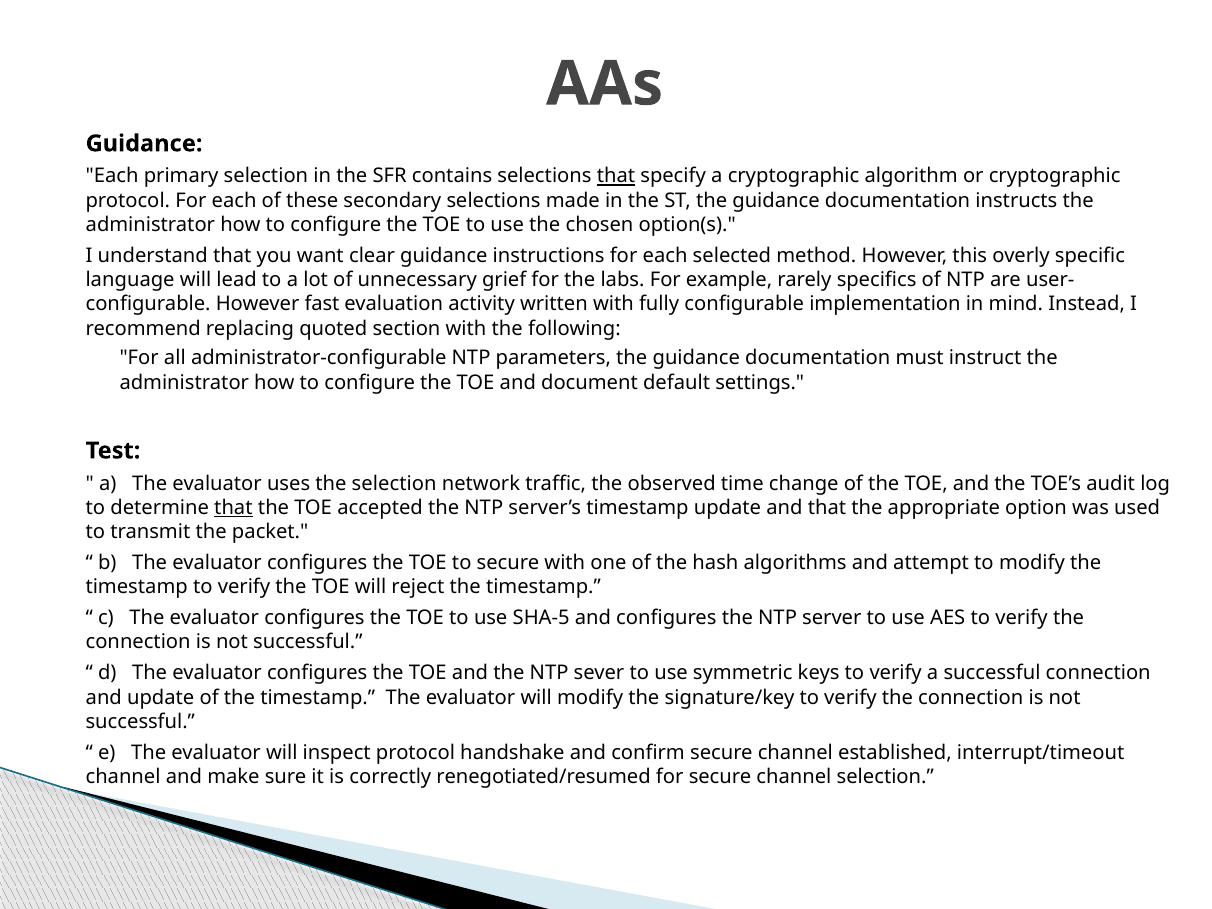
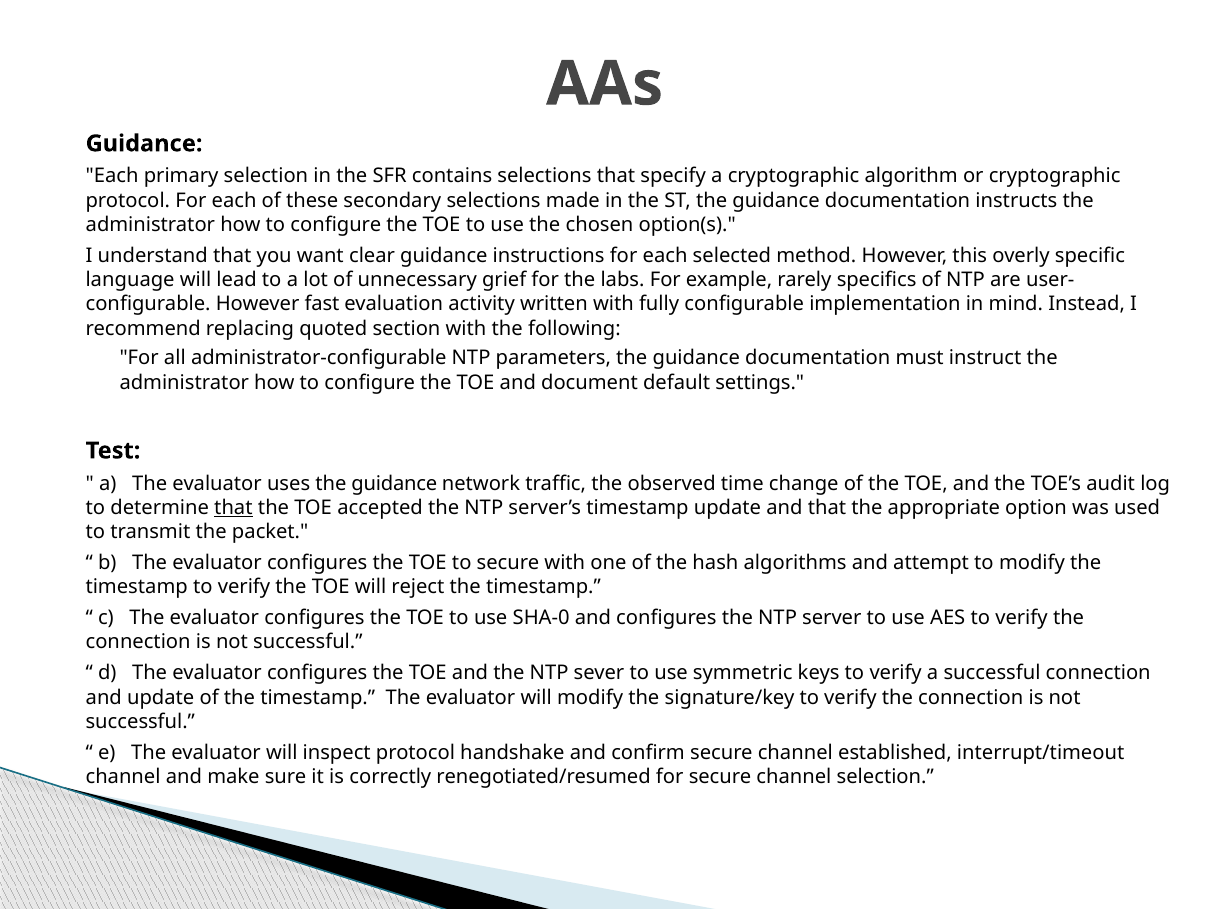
that at (616, 176) underline: present -> none
uses the selection: selection -> guidance
SHA-5: SHA-5 -> SHA-0
